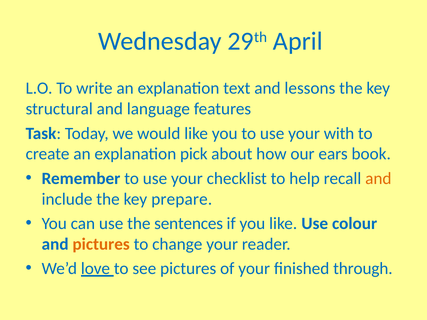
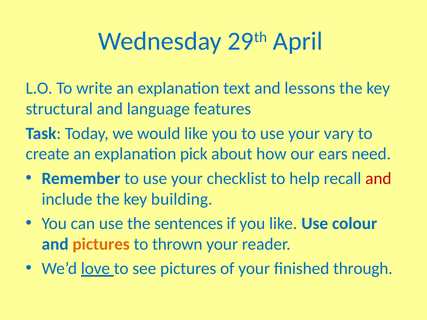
with: with -> vary
book: book -> need
and at (378, 179) colour: orange -> red
prepare: prepare -> building
change: change -> thrown
